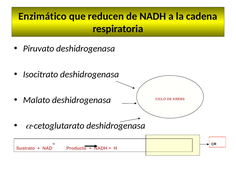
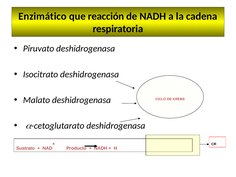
reducen: reducen -> reacción
